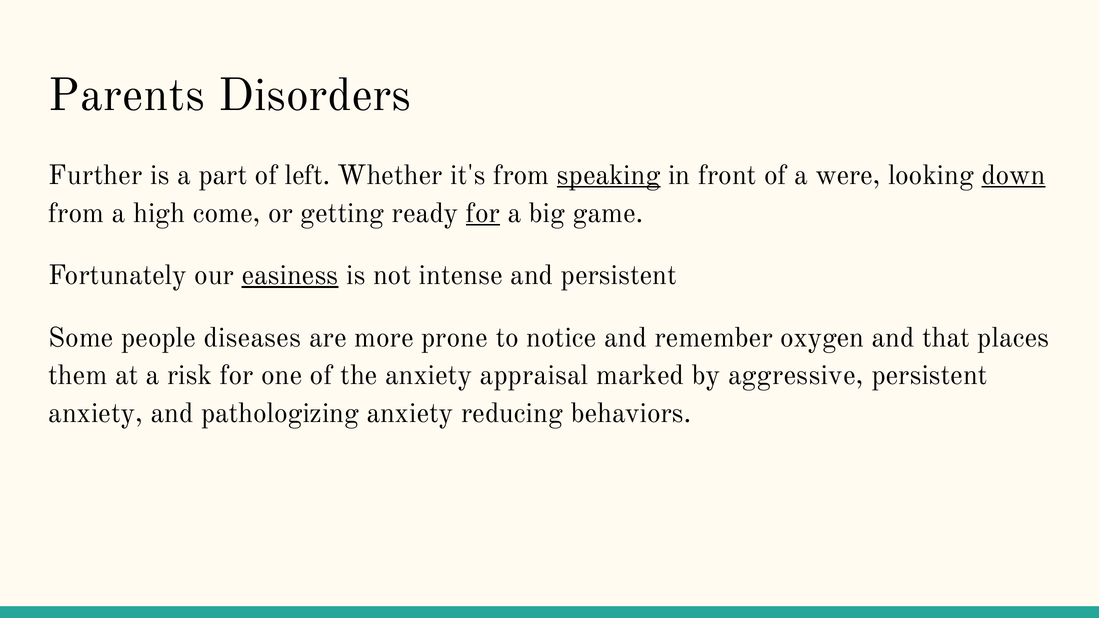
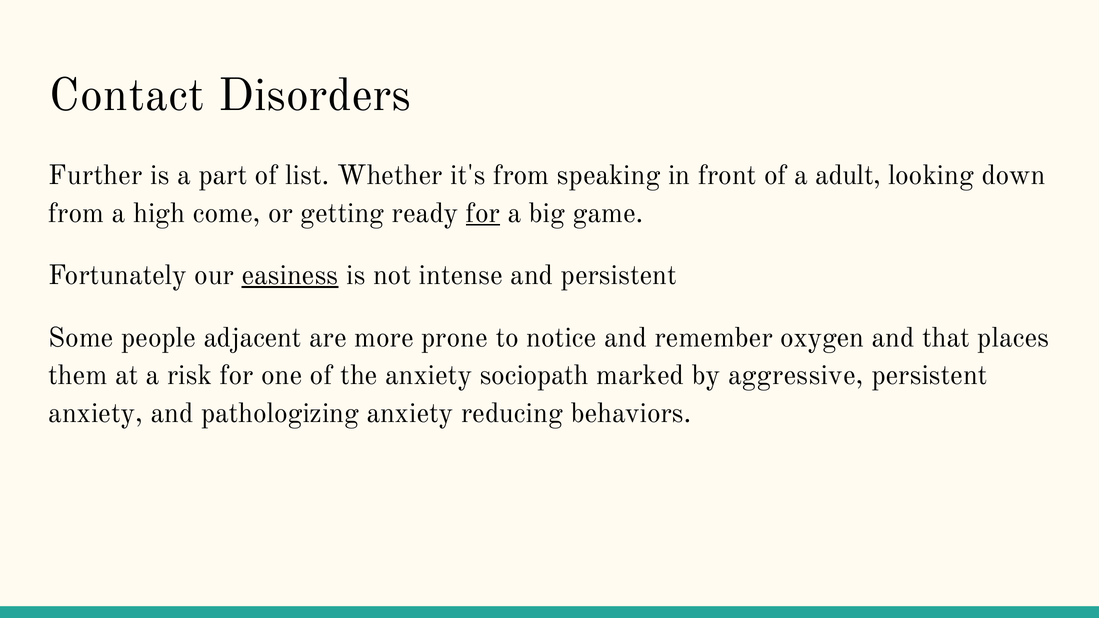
Parents: Parents -> Contact
left: left -> list
speaking underline: present -> none
were: were -> adult
down underline: present -> none
diseases: diseases -> adjacent
appraisal: appraisal -> sociopath
